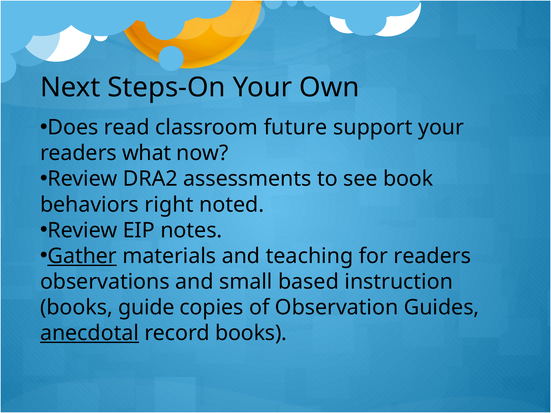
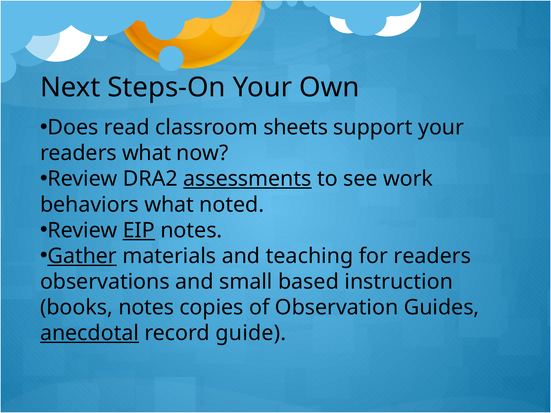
future: future -> sheets
assessments underline: none -> present
book: book -> work
behaviors right: right -> what
EIP underline: none -> present
books guide: guide -> notes
record books: books -> guide
